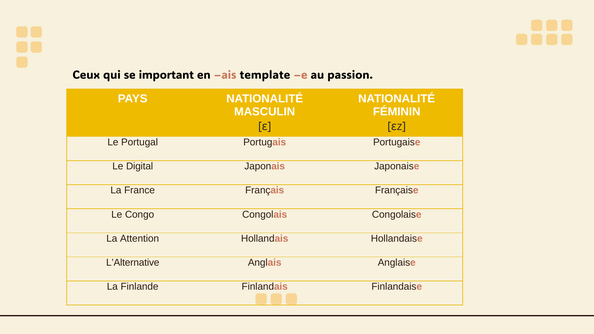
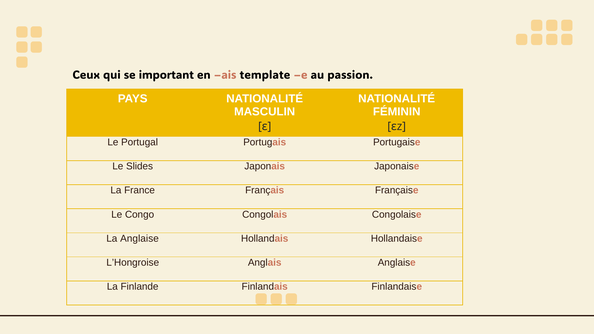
Digital: Digital -> Slides
La Attention: Attention -> Anglaise
L’Alternative: L’Alternative -> L’Hongroise
